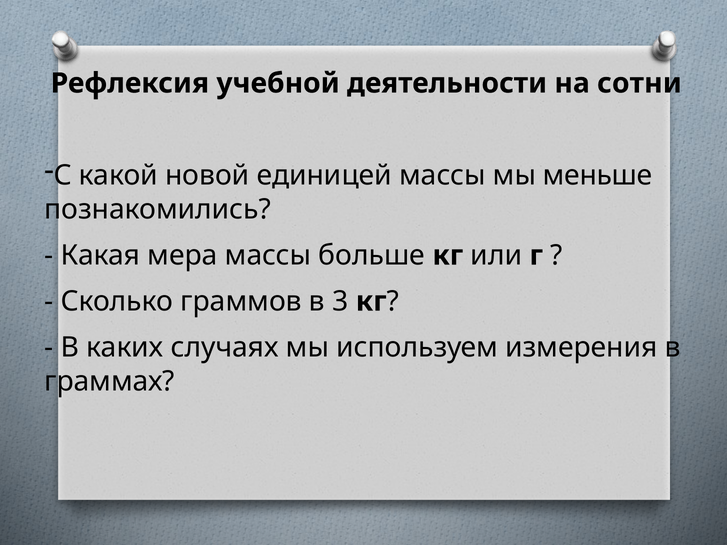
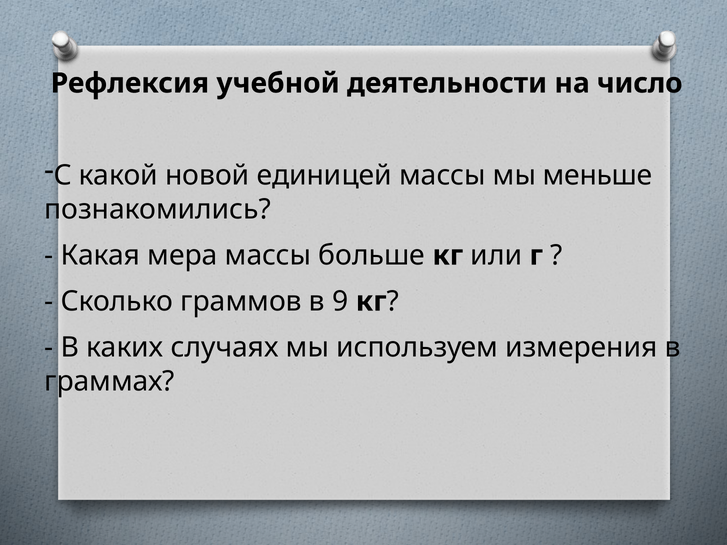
сотни: сотни -> число
3: 3 -> 9
